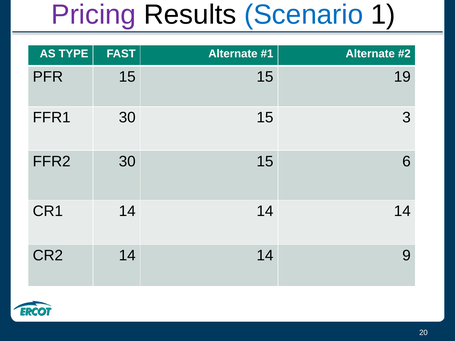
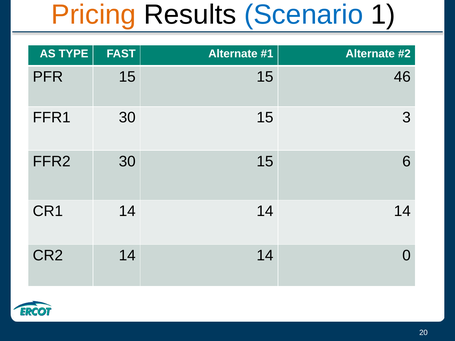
Pricing colour: purple -> orange
19: 19 -> 46
9: 9 -> 0
